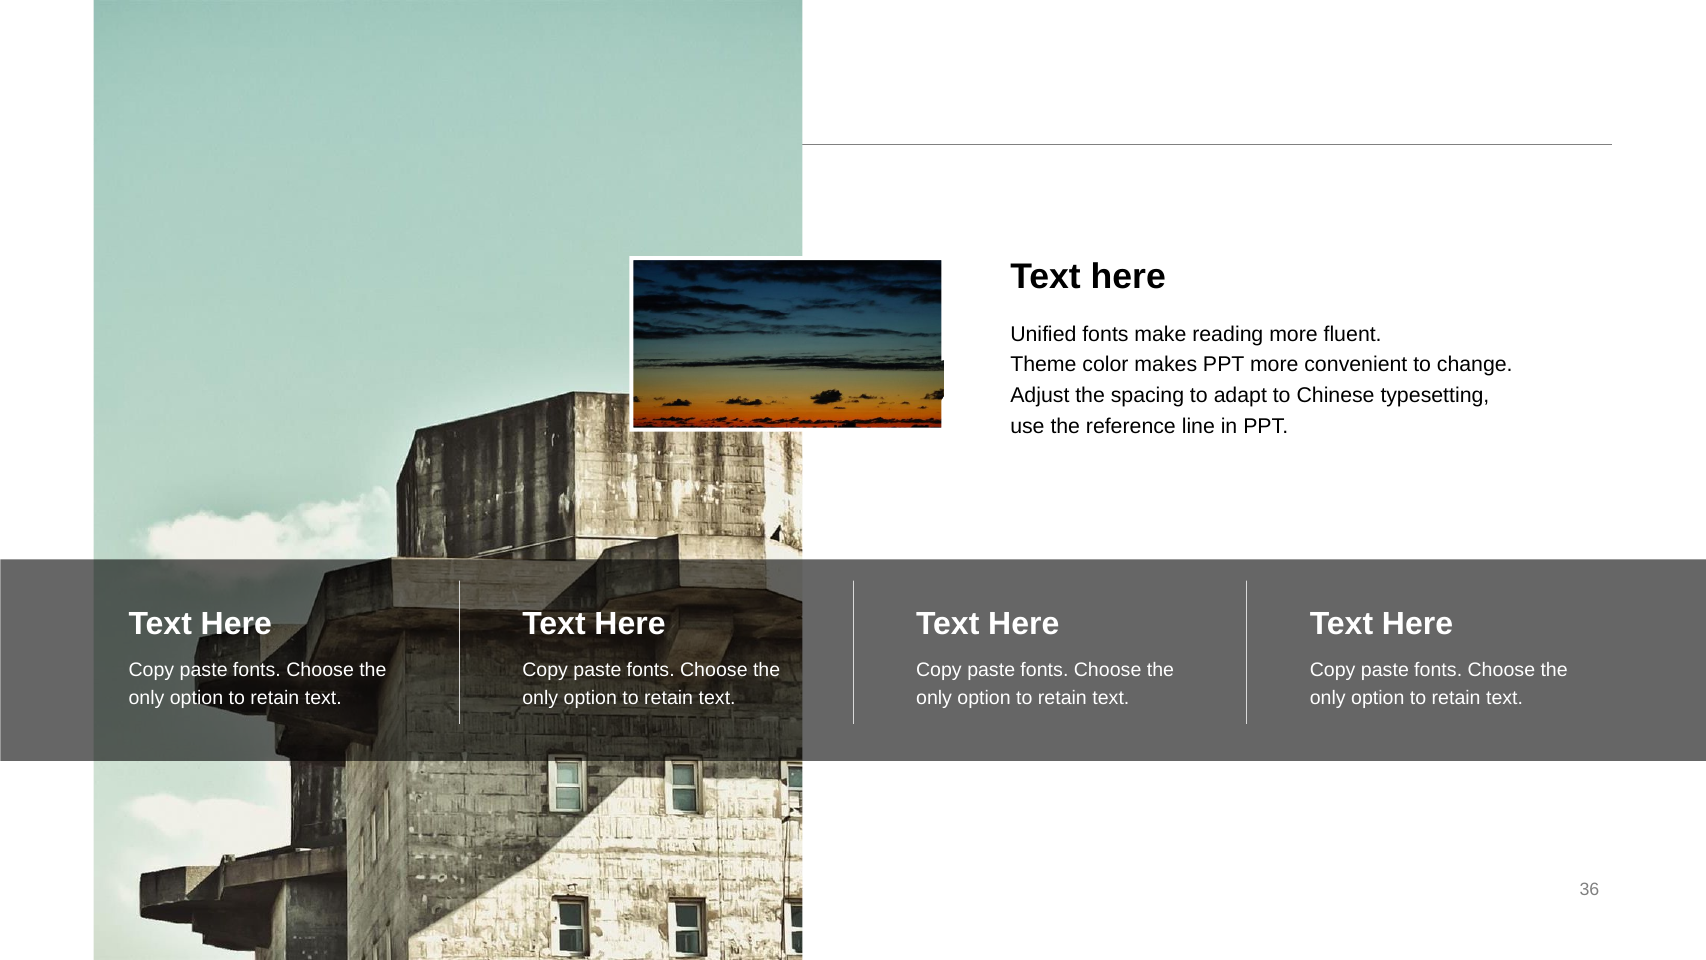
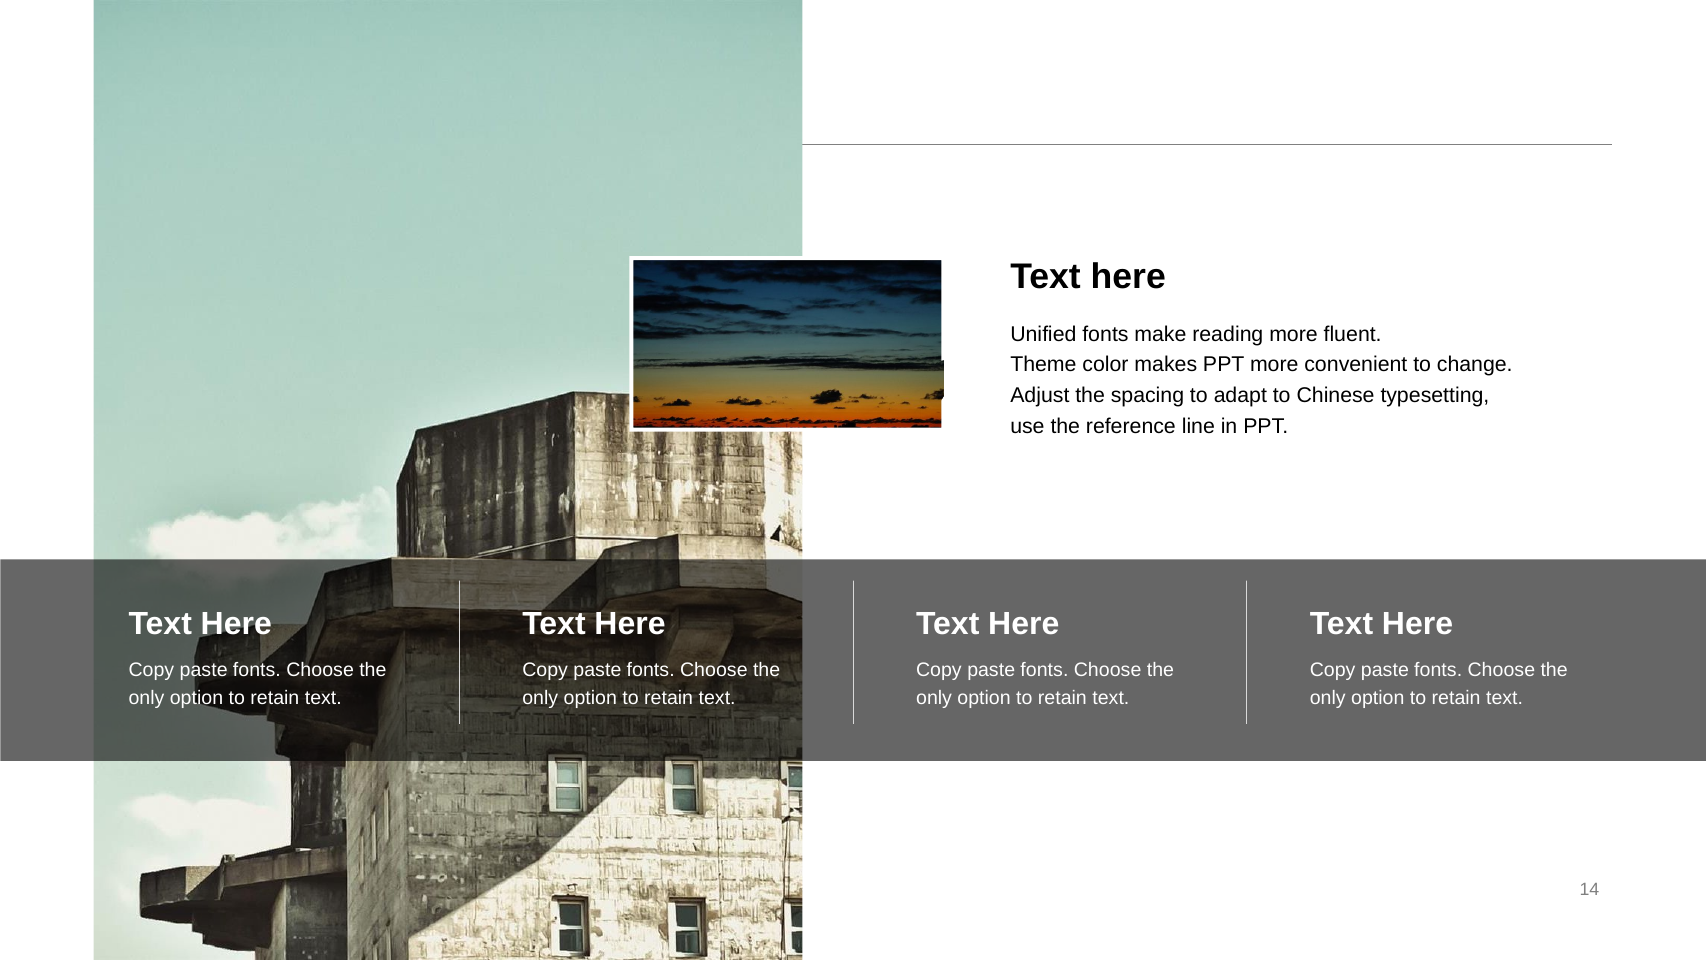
36: 36 -> 14
